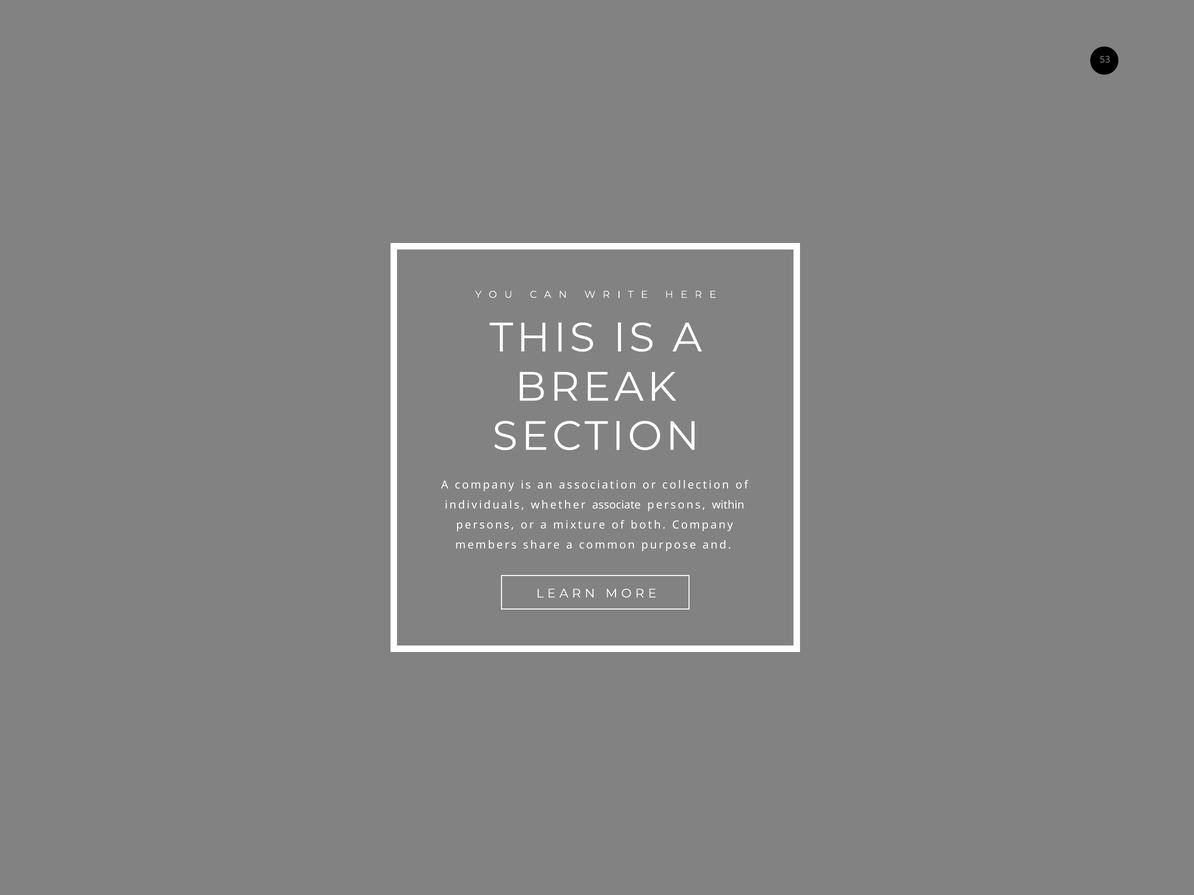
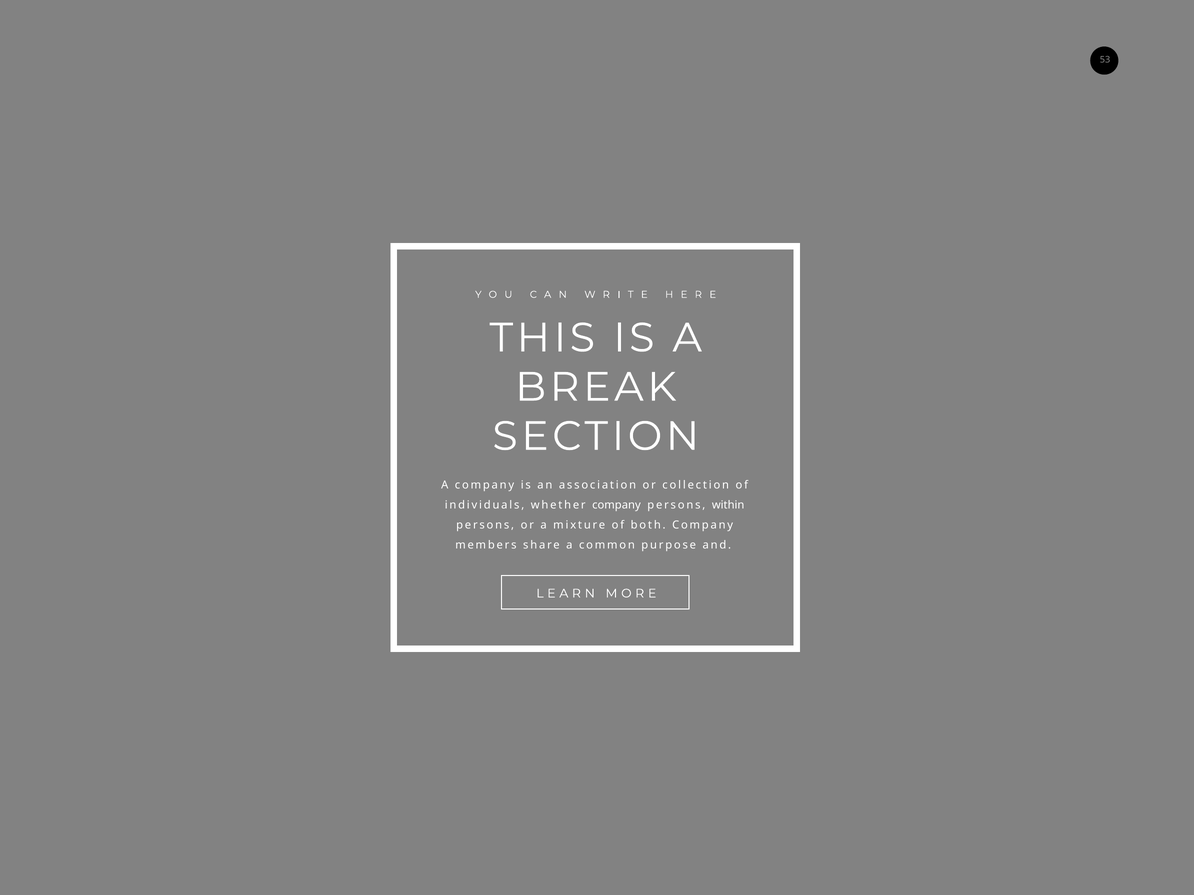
whether associate: associate -> company
